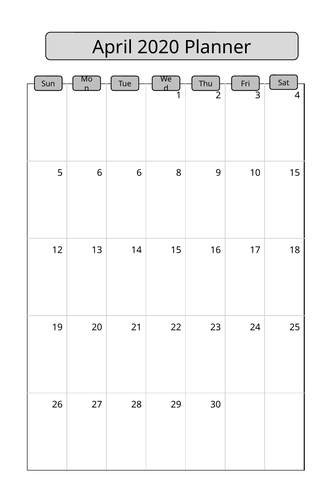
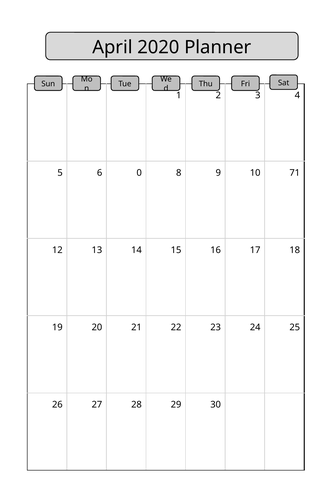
6 6: 6 -> 0
10 15: 15 -> 71
